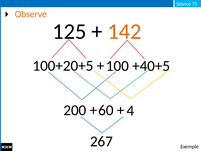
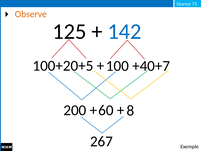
142 colour: orange -> blue
+40+5: +40+5 -> +40+7
4: 4 -> 8
